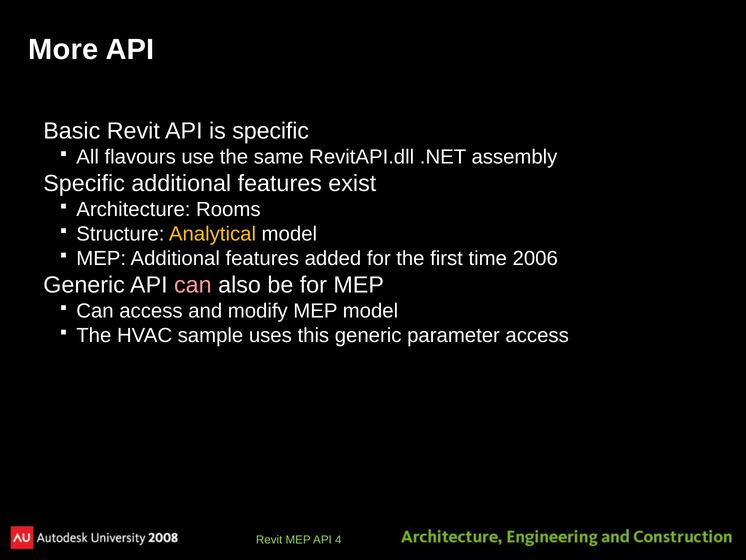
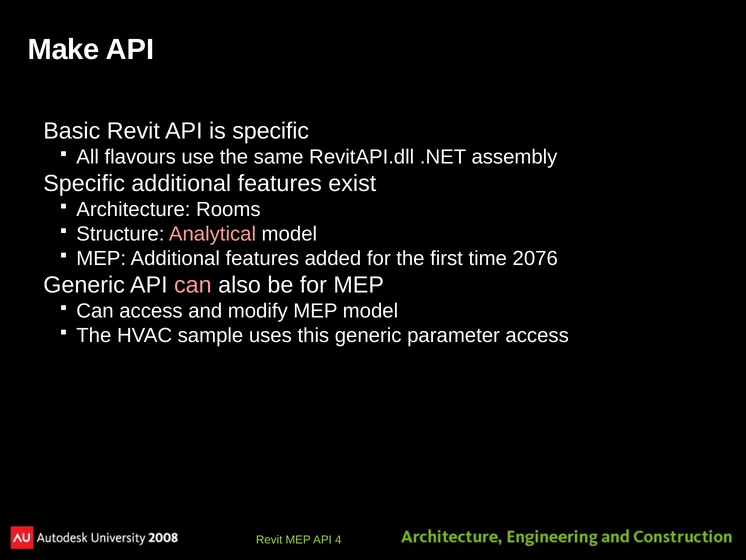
More: More -> Make
Analytical colour: yellow -> pink
2006: 2006 -> 2076
